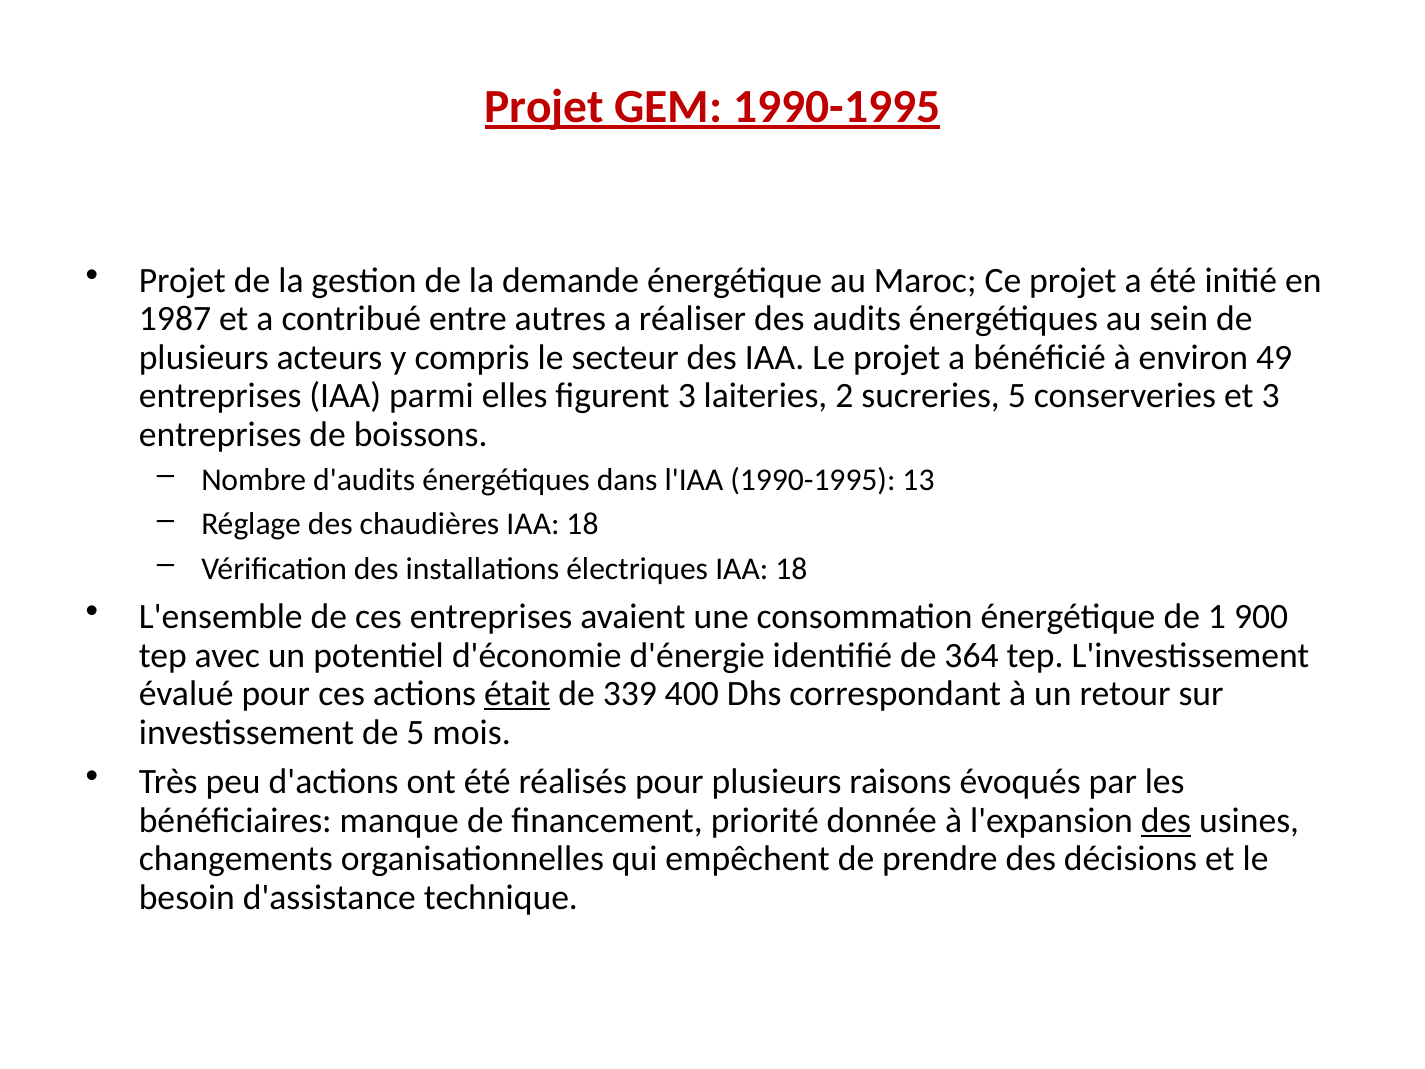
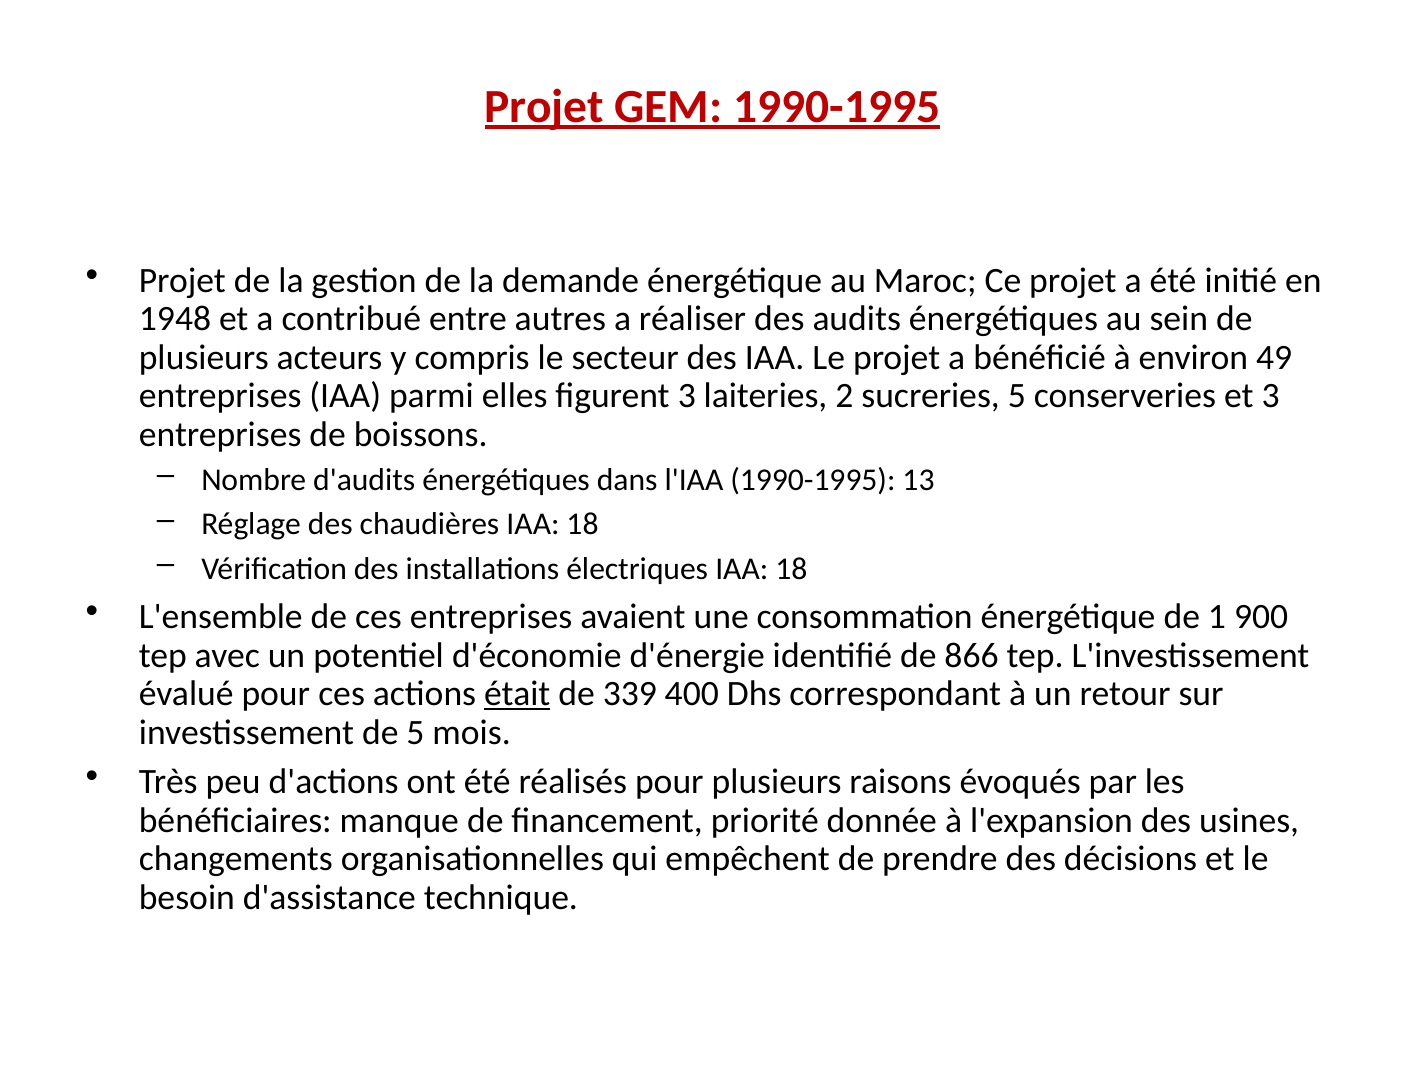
1987: 1987 -> 1948
364: 364 -> 866
des at (1166, 820) underline: present -> none
